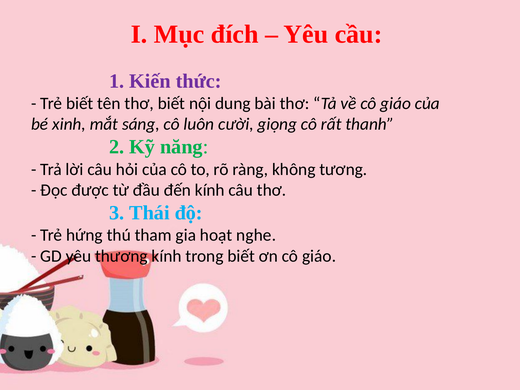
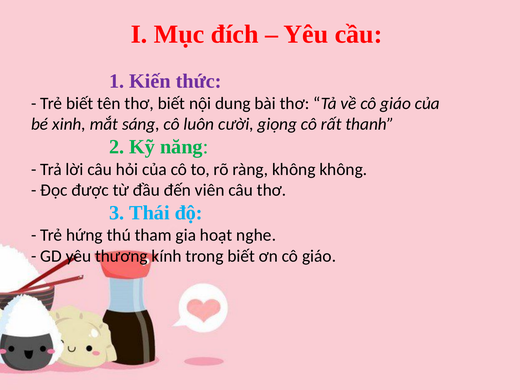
không tương: tương -> không
đến kính: kính -> viên
